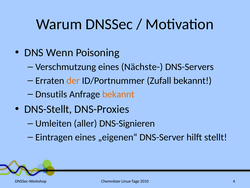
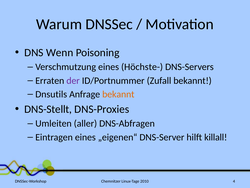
Nächste-: Nächste- -> Höchste-
der colour: orange -> purple
DNS-Signieren: DNS-Signieren -> DNS-Abfragen
stellt: stellt -> killall
